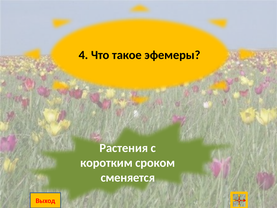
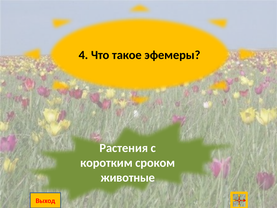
сменяется: сменяется -> животные
